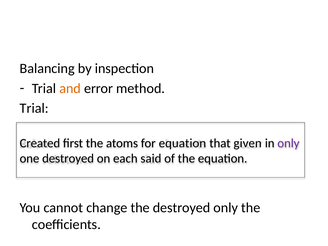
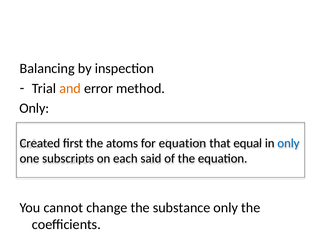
Trial at (34, 108): Trial -> Only
given: given -> equal
only at (288, 143) colour: purple -> blue
one destroyed: destroyed -> subscripts
the destroyed: destroyed -> substance
